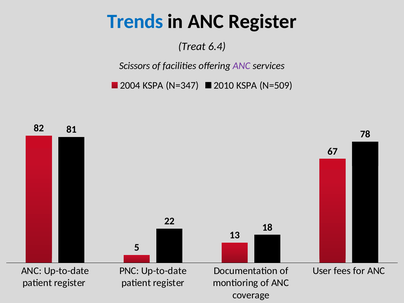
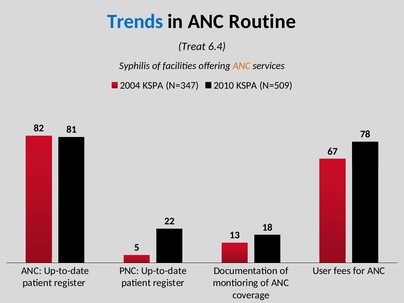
ANC Register: Register -> Routine
Scissors: Scissors -> Syphilis
ANC at (242, 66) colour: purple -> orange
